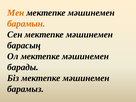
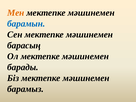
барамын colour: orange -> blue
